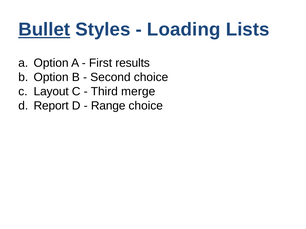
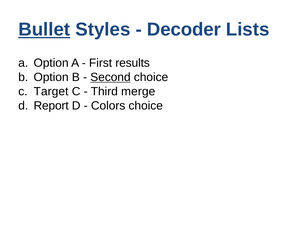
Loading: Loading -> Decoder
Second underline: none -> present
Layout: Layout -> Target
Range: Range -> Colors
